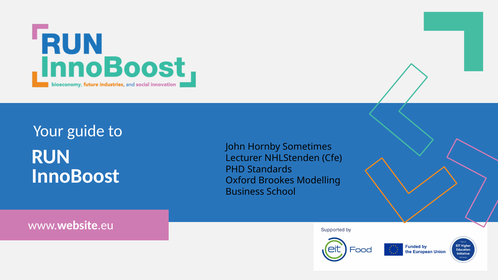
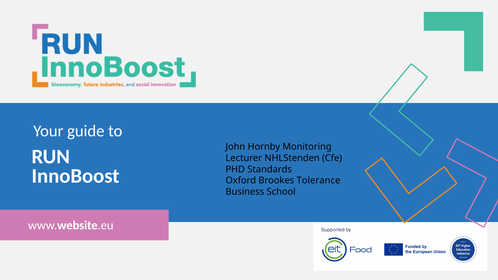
Sometimes: Sometimes -> Monitoring
Modelling: Modelling -> Tolerance
